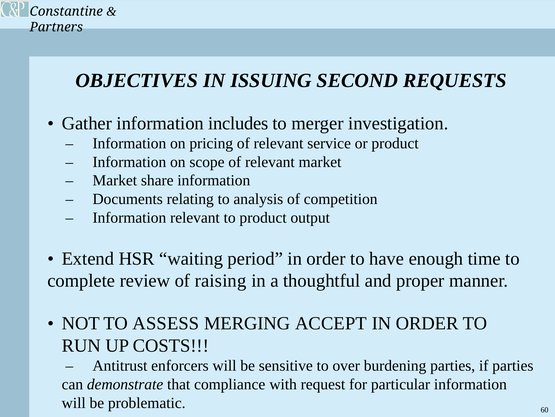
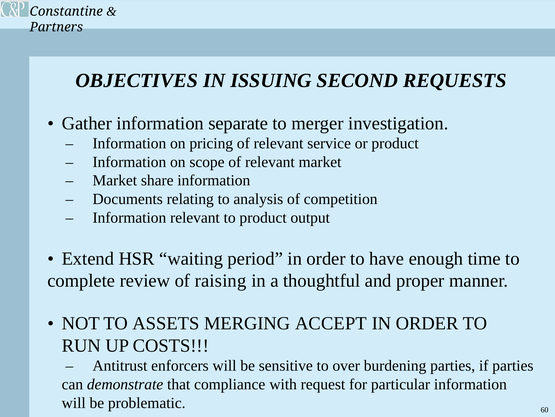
includes: includes -> separate
ASSESS: ASSESS -> ASSETS
